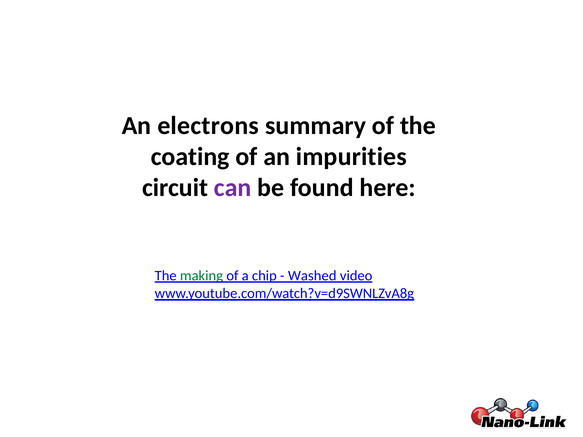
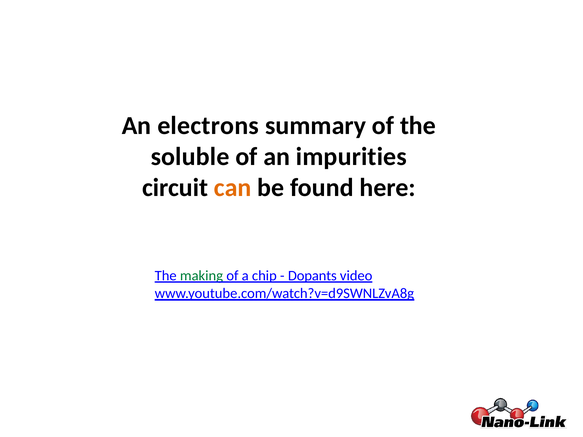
coating: coating -> soluble
can colour: purple -> orange
Washed: Washed -> Dopants
